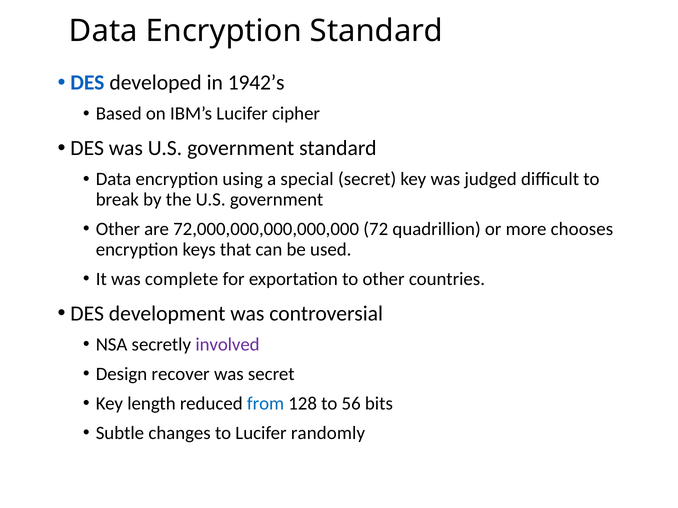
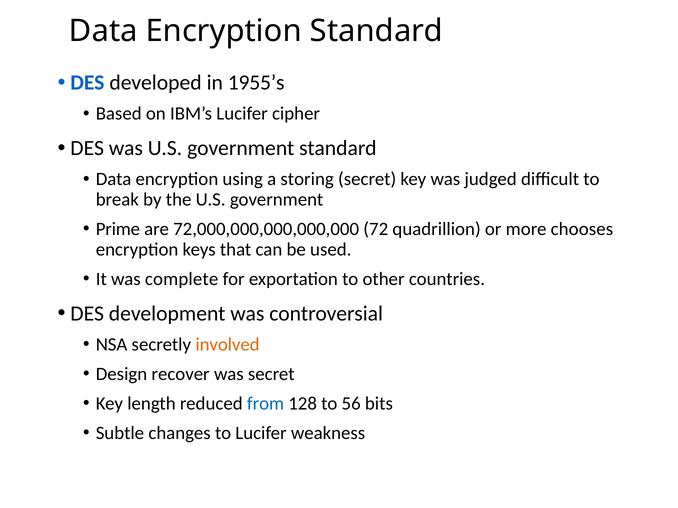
1942’s: 1942’s -> 1955’s
special: special -> storing
Other at (118, 229): Other -> Prime
involved colour: purple -> orange
randomly: randomly -> weakness
